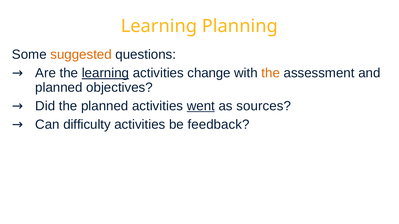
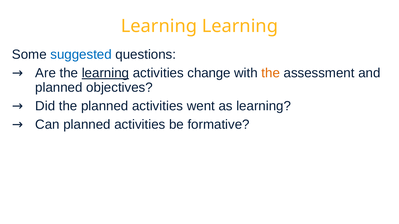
Learning Planning: Planning -> Learning
suggested colour: orange -> blue
went underline: present -> none
as sources: sources -> learning
Can difficulty: difficulty -> planned
feedback: feedback -> formative
